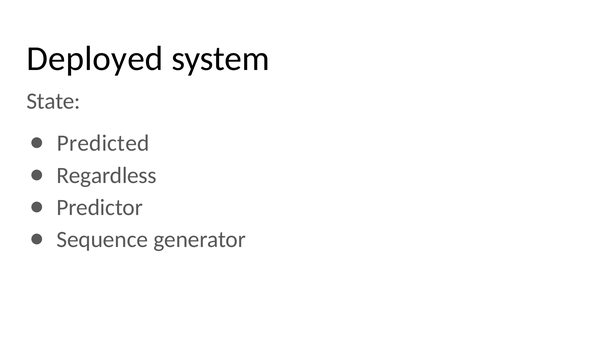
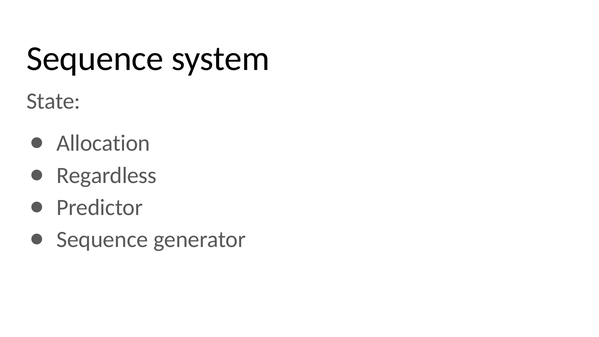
Deployed at (95, 59): Deployed -> Sequence
Predicted: Predicted -> Allocation
